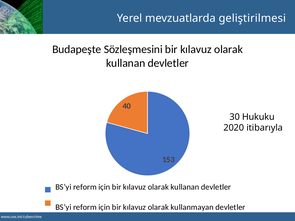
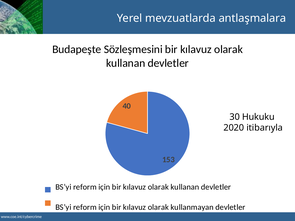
geliştirilmesi: geliştirilmesi -> antlaşmalara
